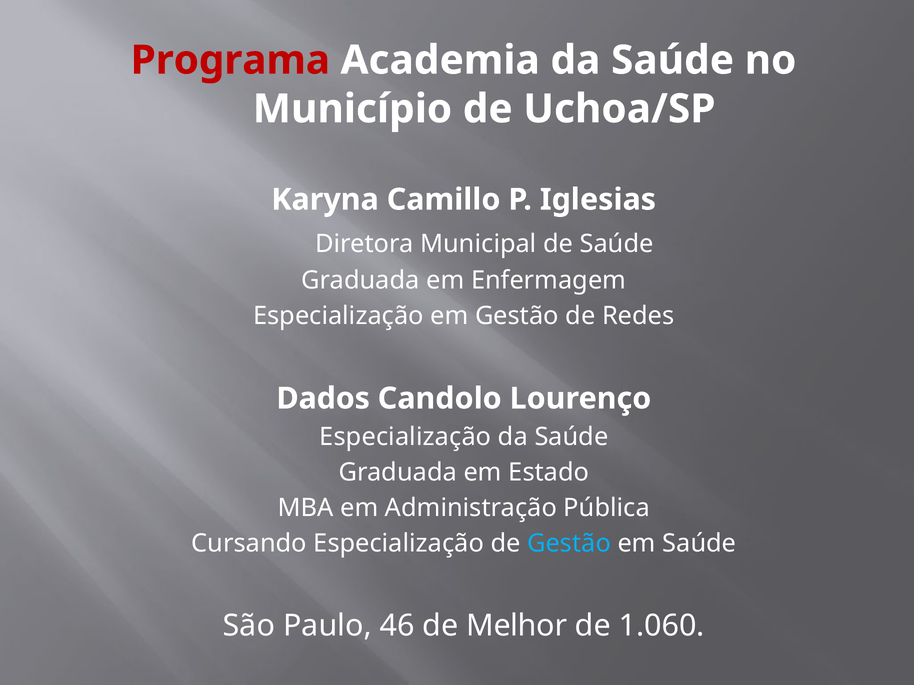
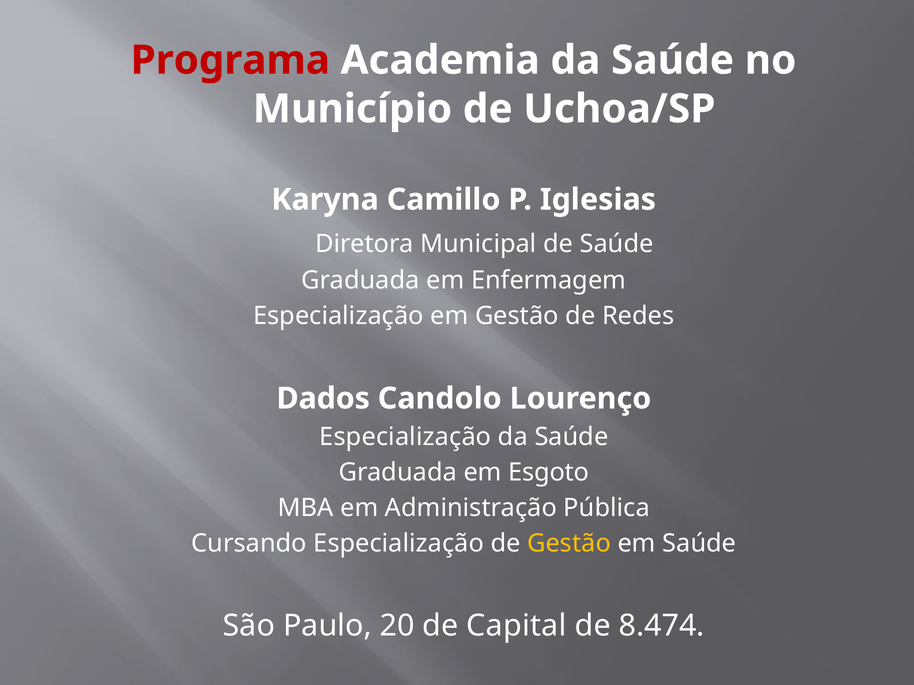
Estado: Estado -> Esgoto
Gestão at (569, 544) colour: light blue -> yellow
46: 46 -> 20
Melhor: Melhor -> Capital
1.060: 1.060 -> 8.474
